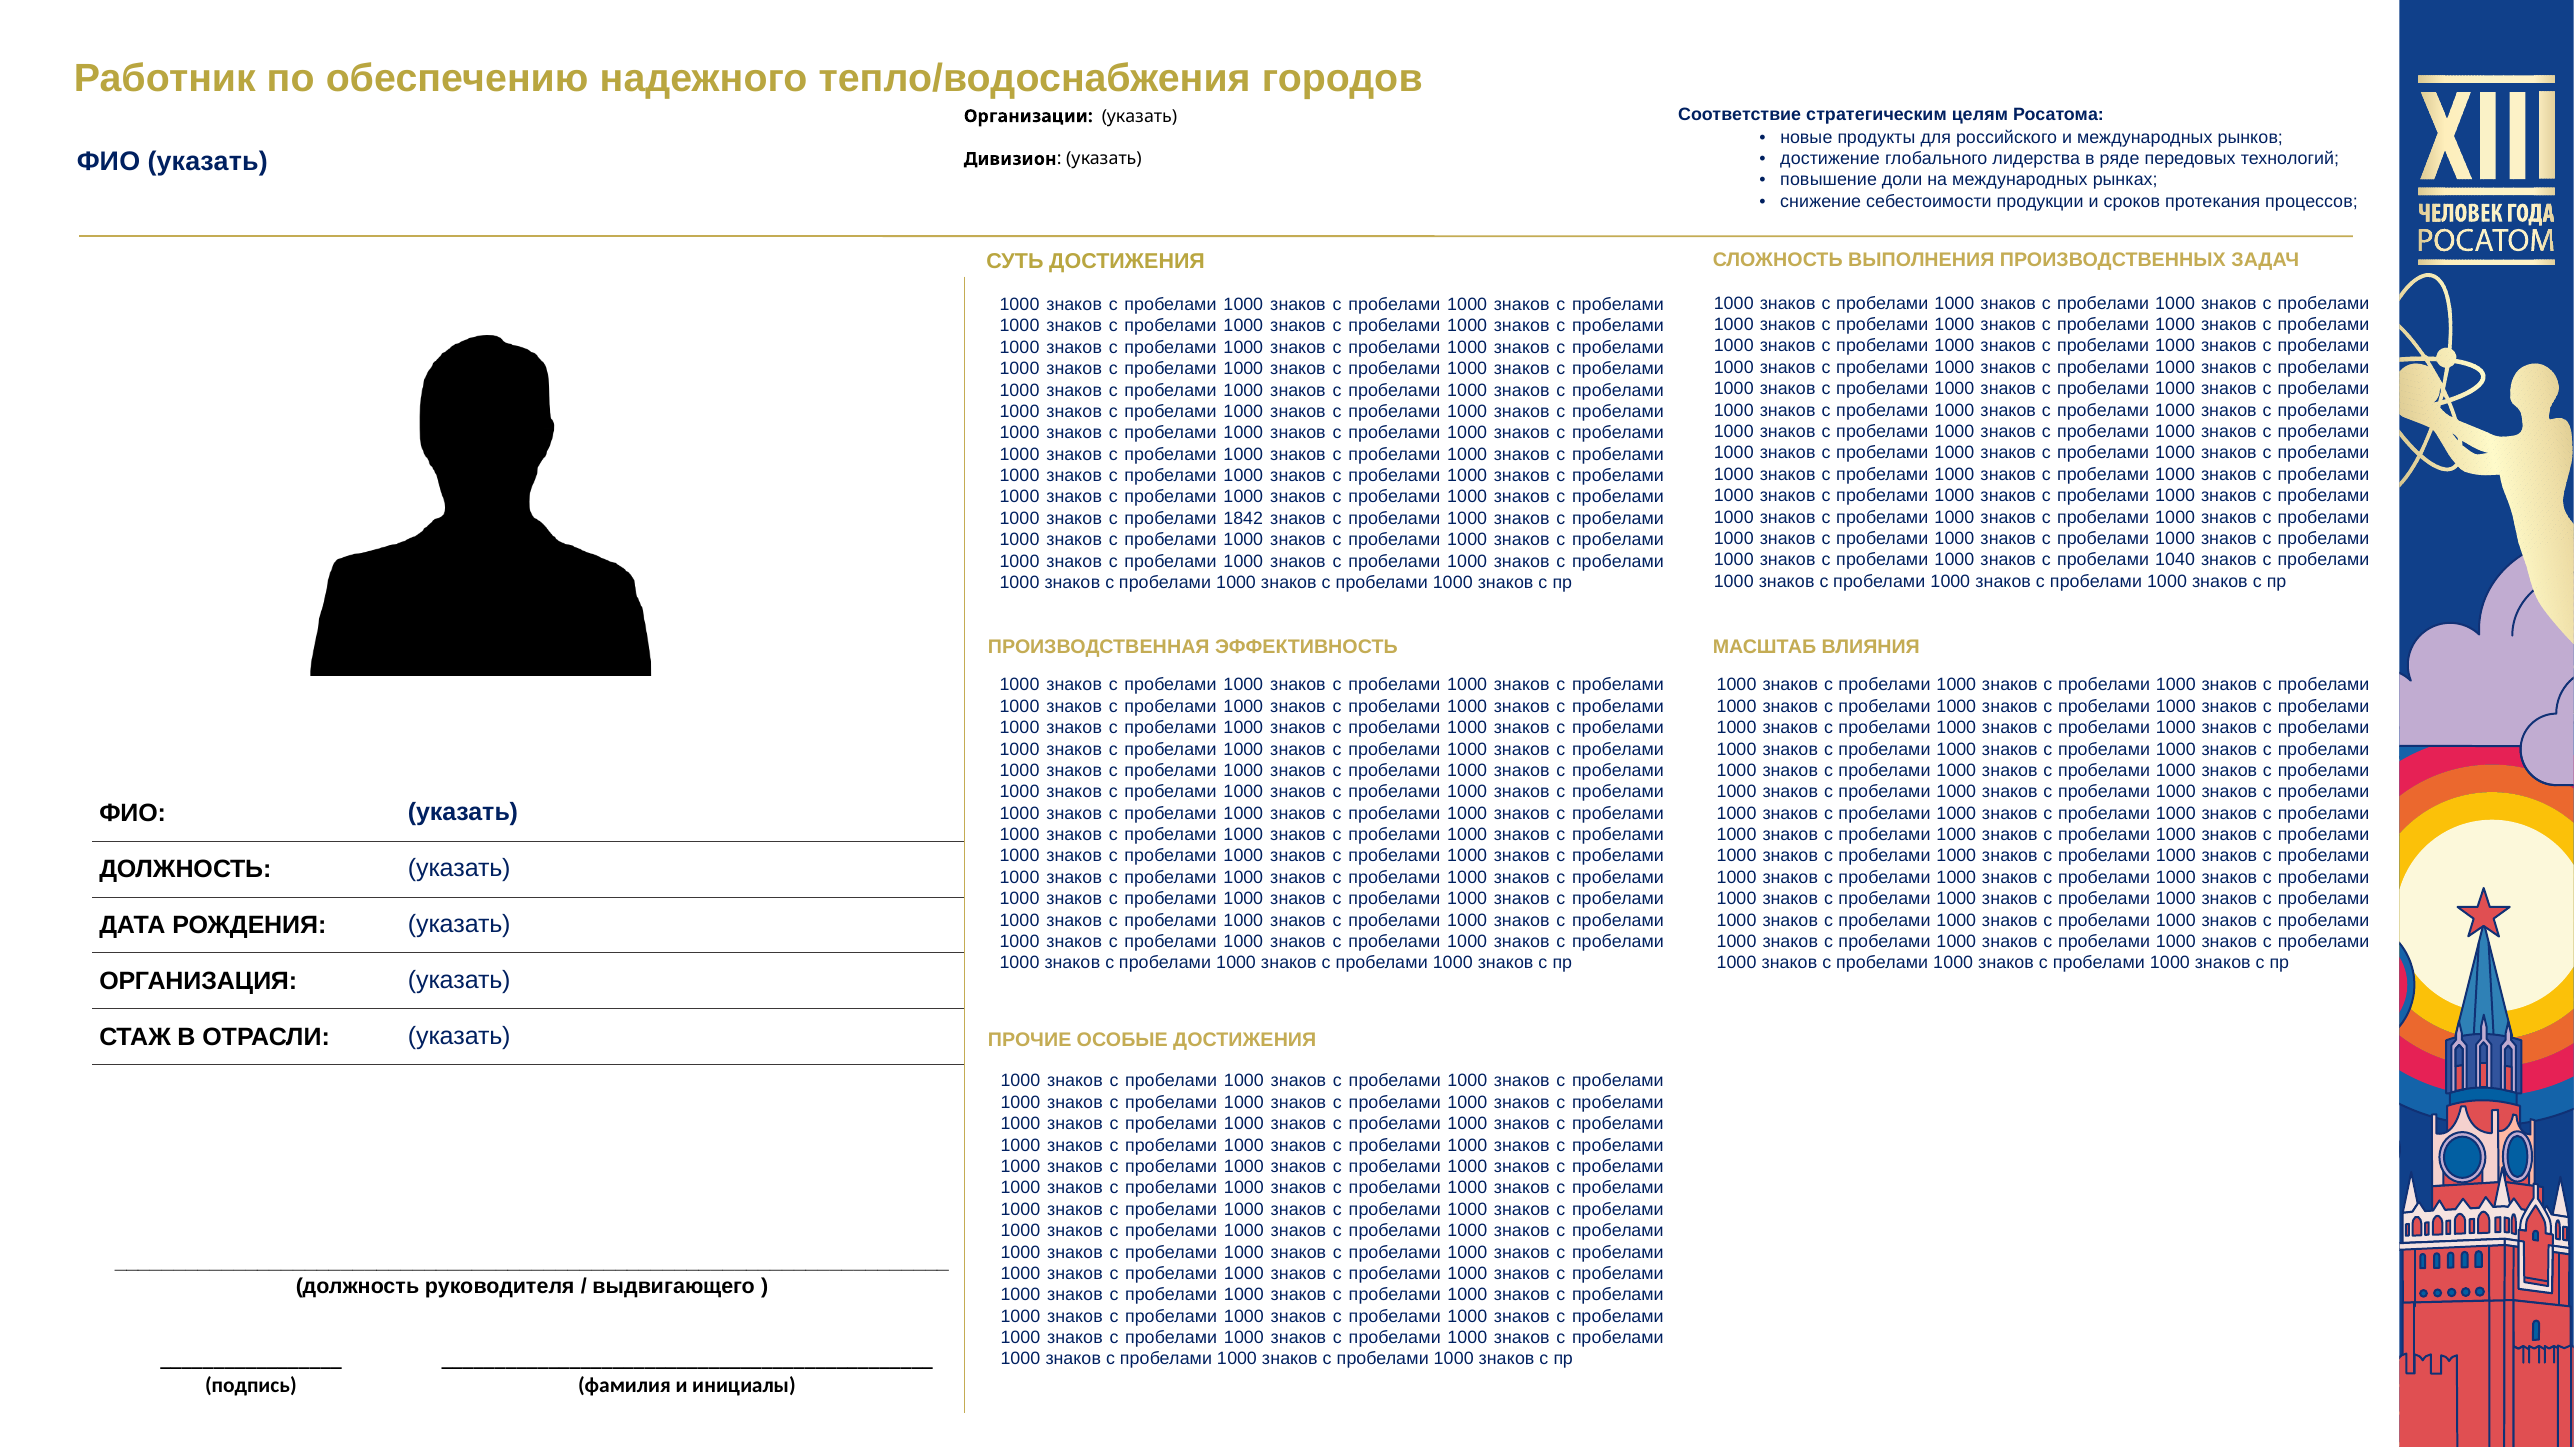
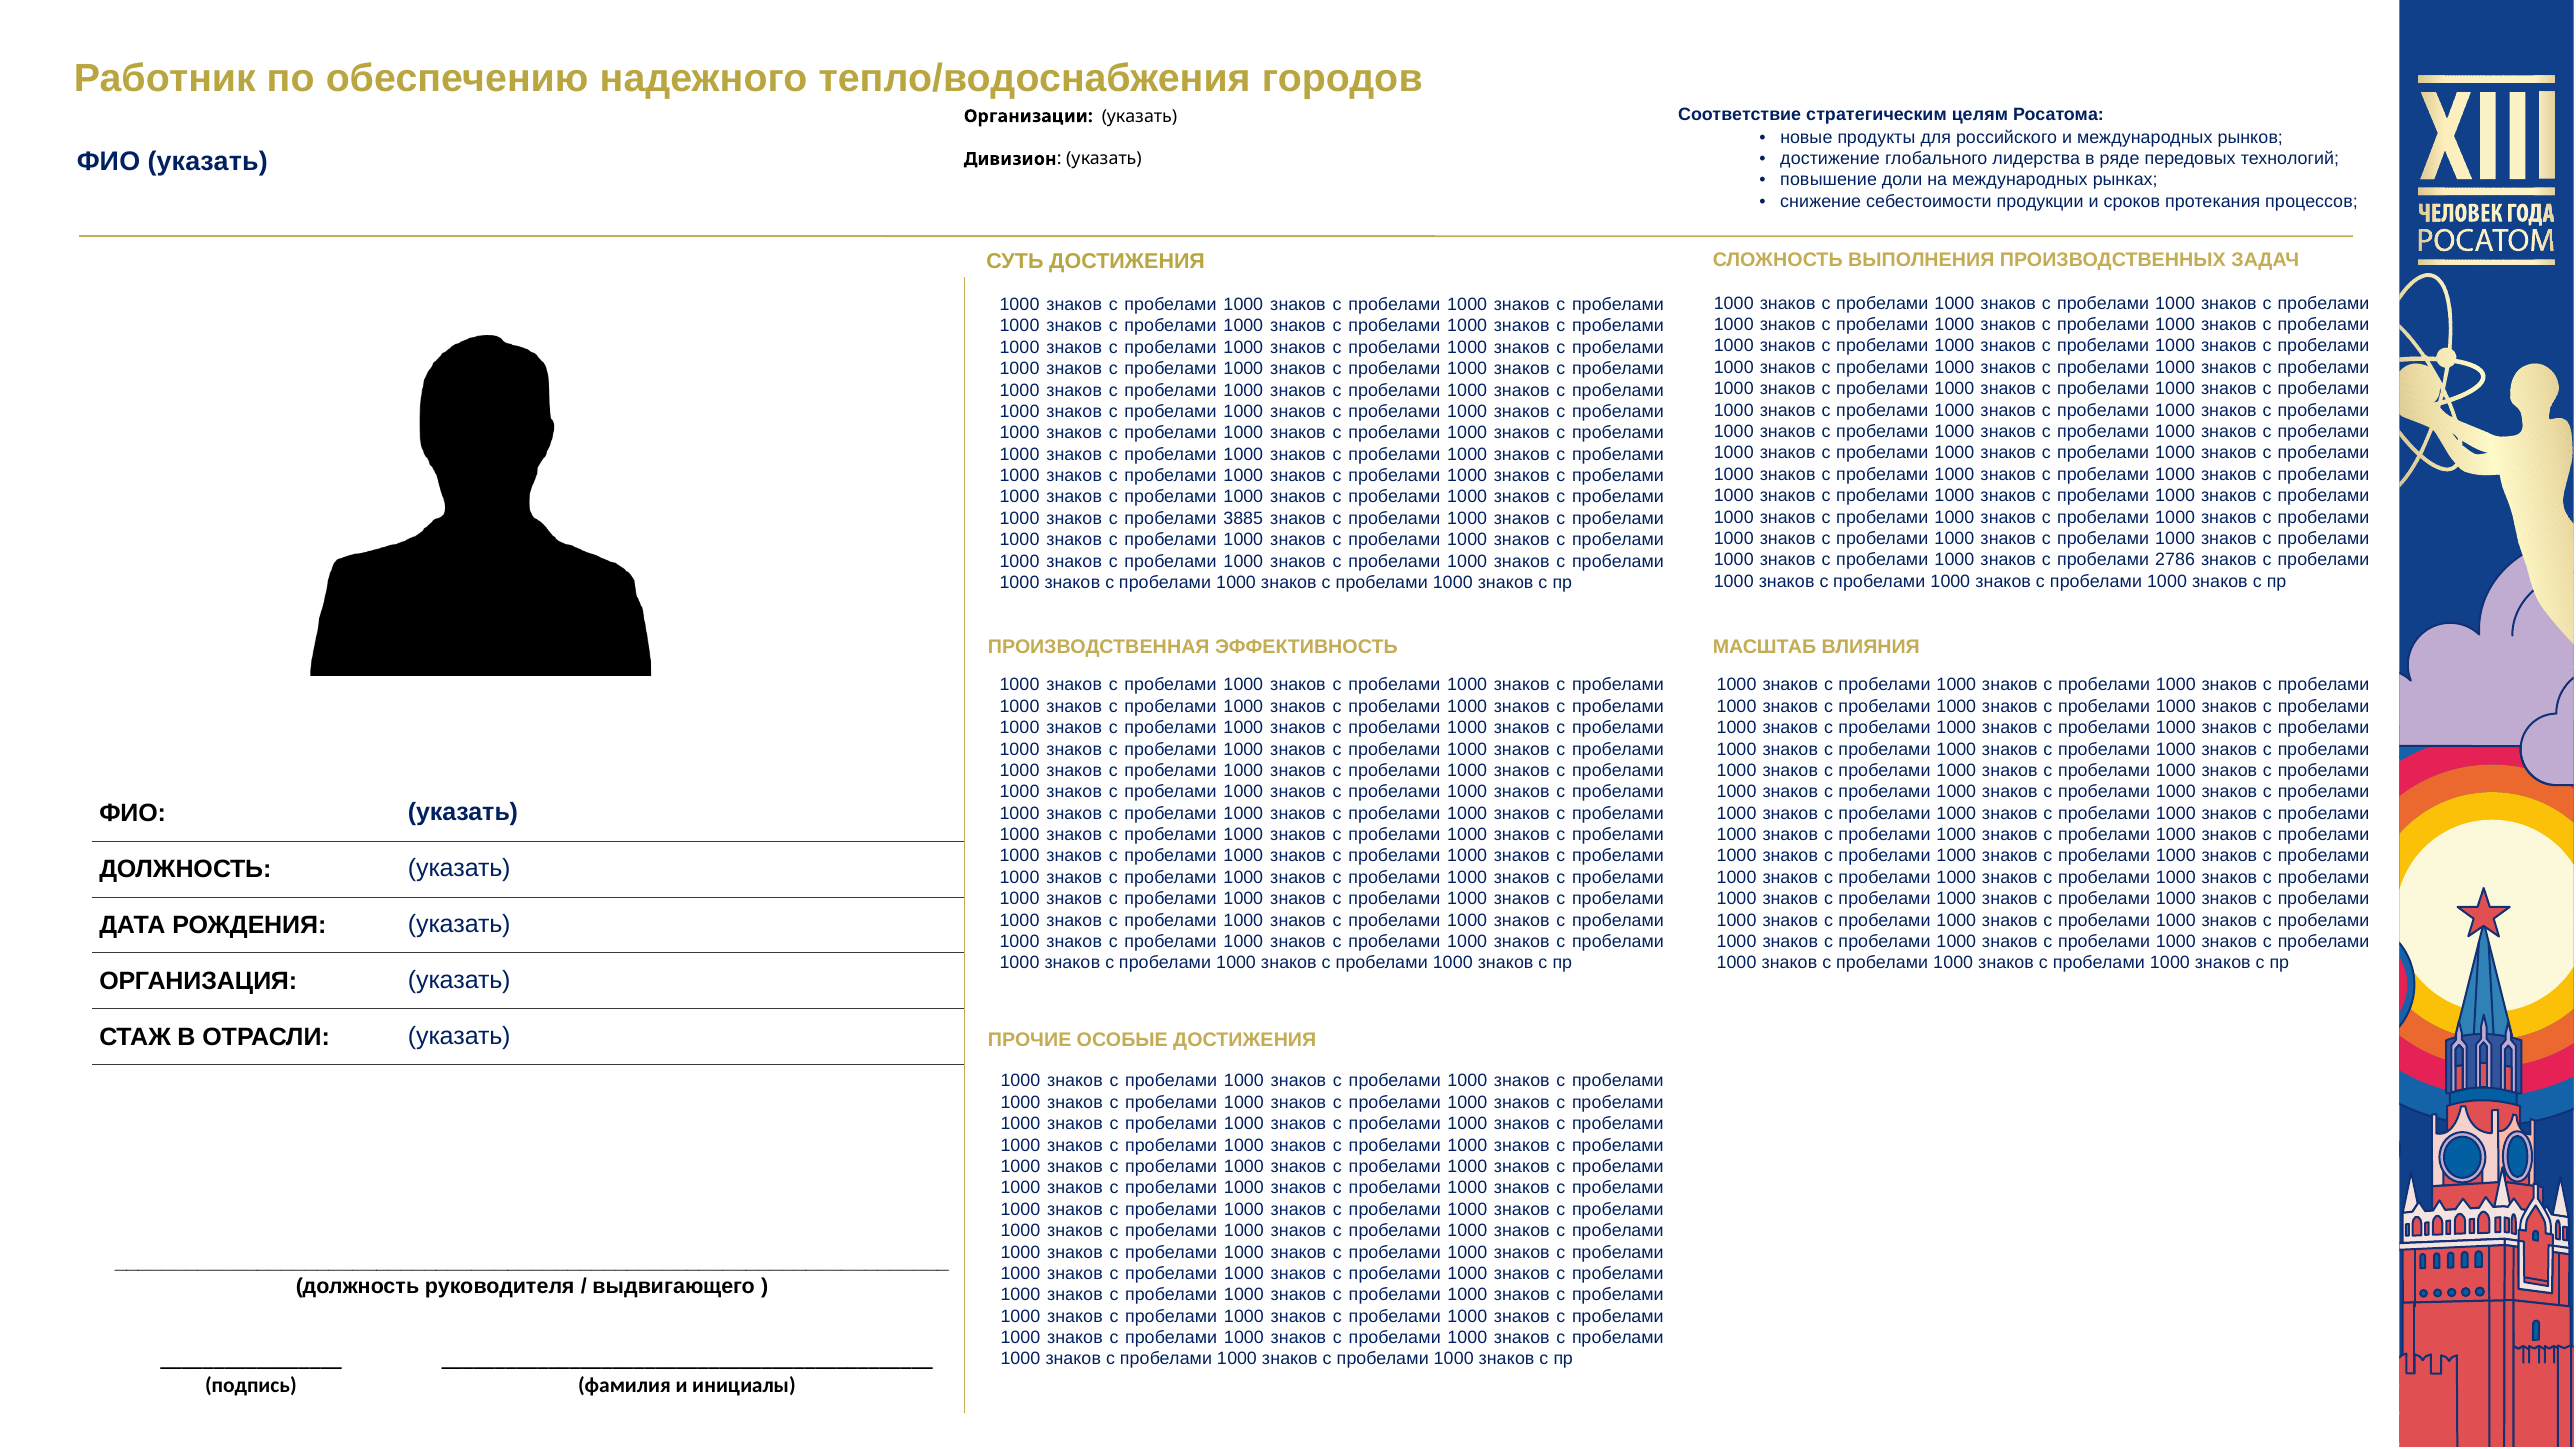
1842: 1842 -> 3885
1040: 1040 -> 2786
